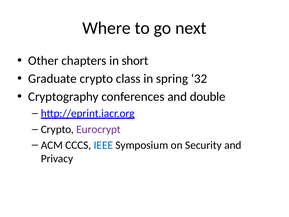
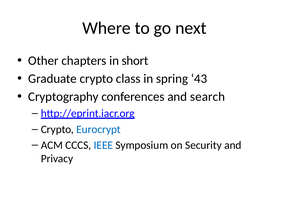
32: 32 -> 43
double: double -> search
Eurocrypt colour: purple -> blue
